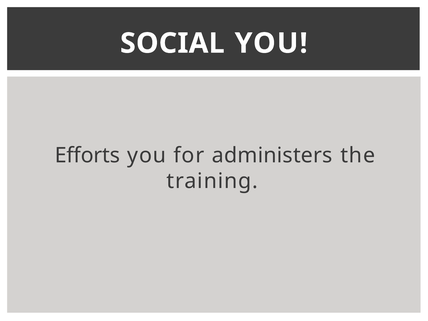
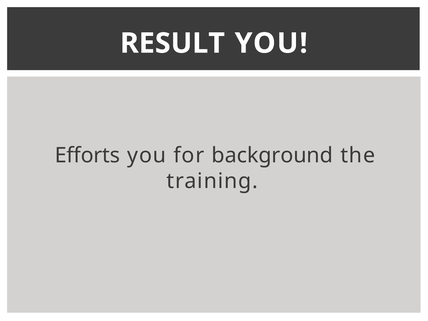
SOCIAL: SOCIAL -> RESULT
administers: administers -> background
